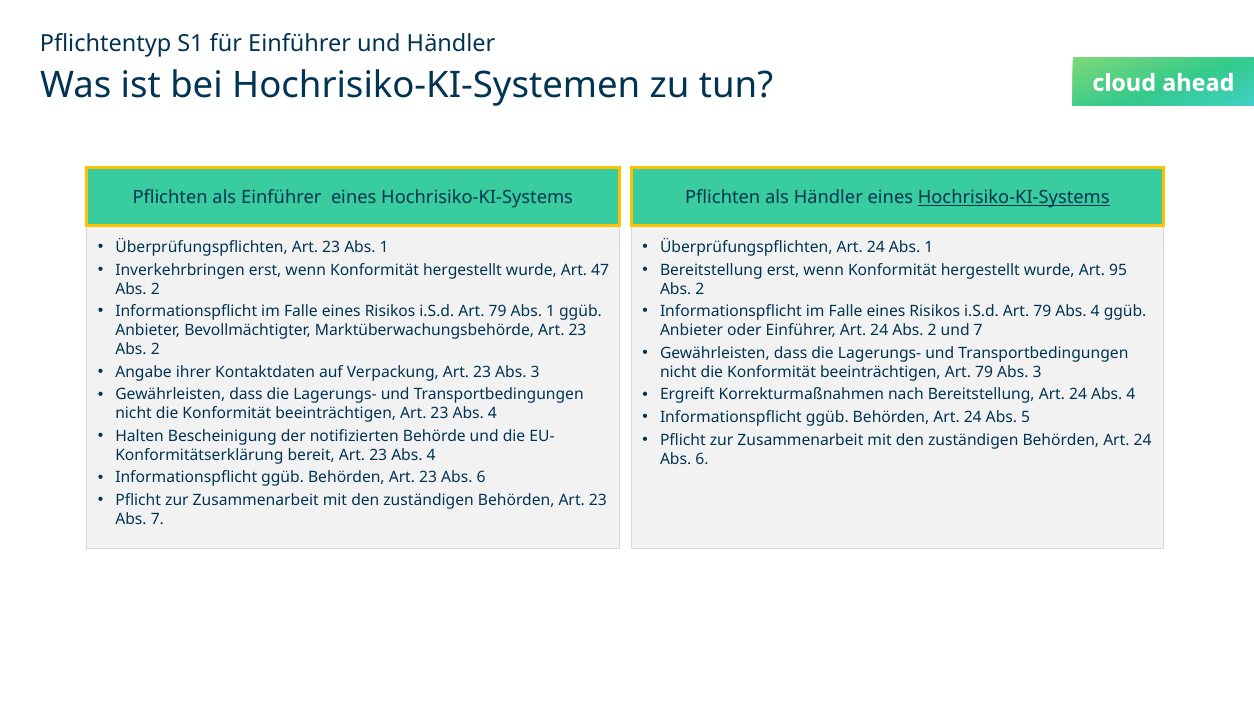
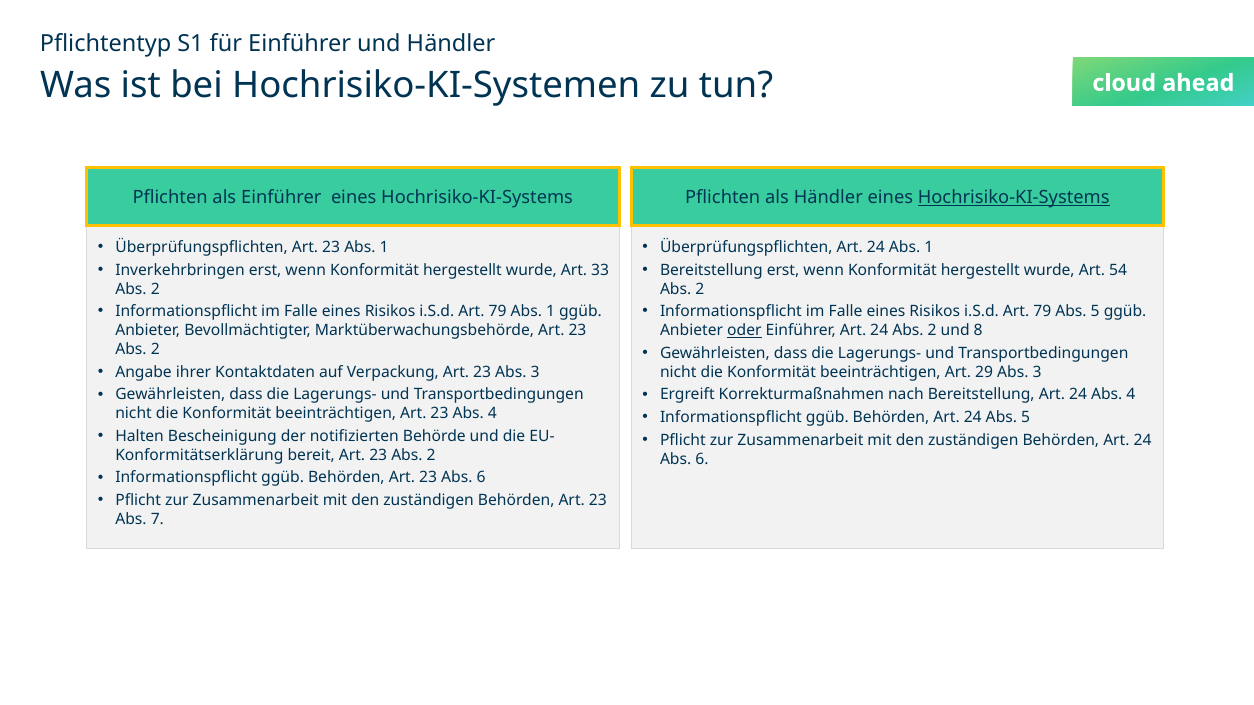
47: 47 -> 33
95: 95 -> 54
79 Abs 4: 4 -> 5
oder underline: none -> present
und 7: 7 -> 8
beeinträchtigen Art 79: 79 -> 29
4 at (431, 455): 4 -> 2
